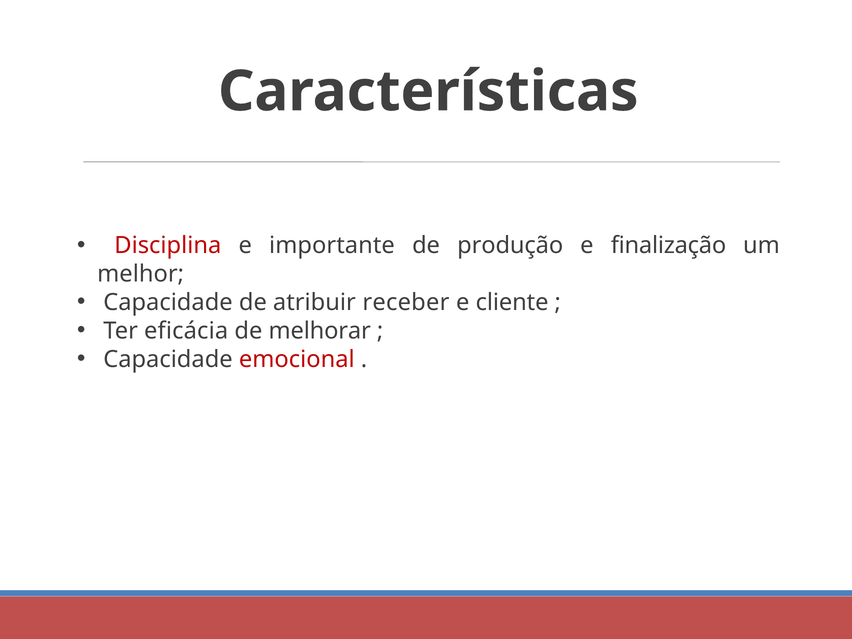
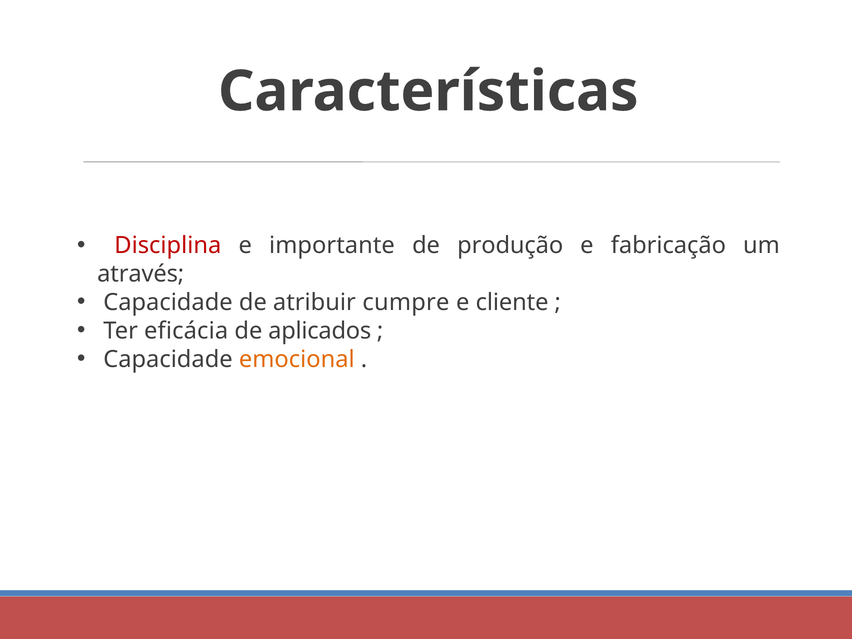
finalização: finalização -> fabricação
melhor: melhor -> através
receber: receber -> cumpre
melhorar: melhorar -> aplicados
emocional colour: red -> orange
